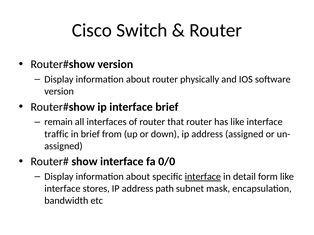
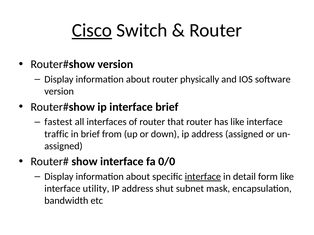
Cisco underline: none -> present
remain: remain -> fastest
stores: stores -> utility
path: path -> shut
